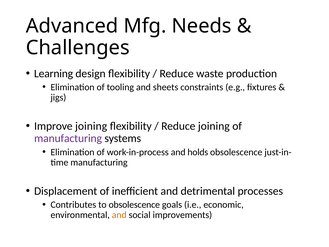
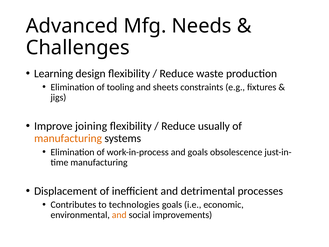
Reduce joining: joining -> usually
manufacturing at (68, 138) colour: purple -> orange
and holds: holds -> goals
to obsolescence: obsolescence -> technologies
